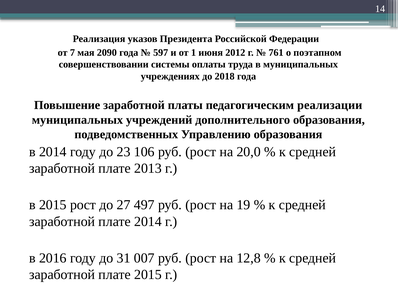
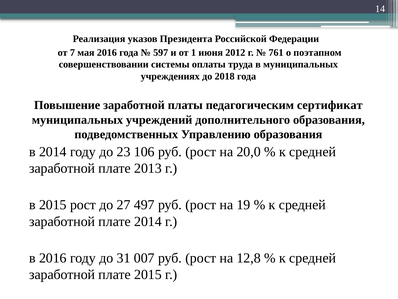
мая 2090: 2090 -> 2016
реализации: реализации -> сертификат
